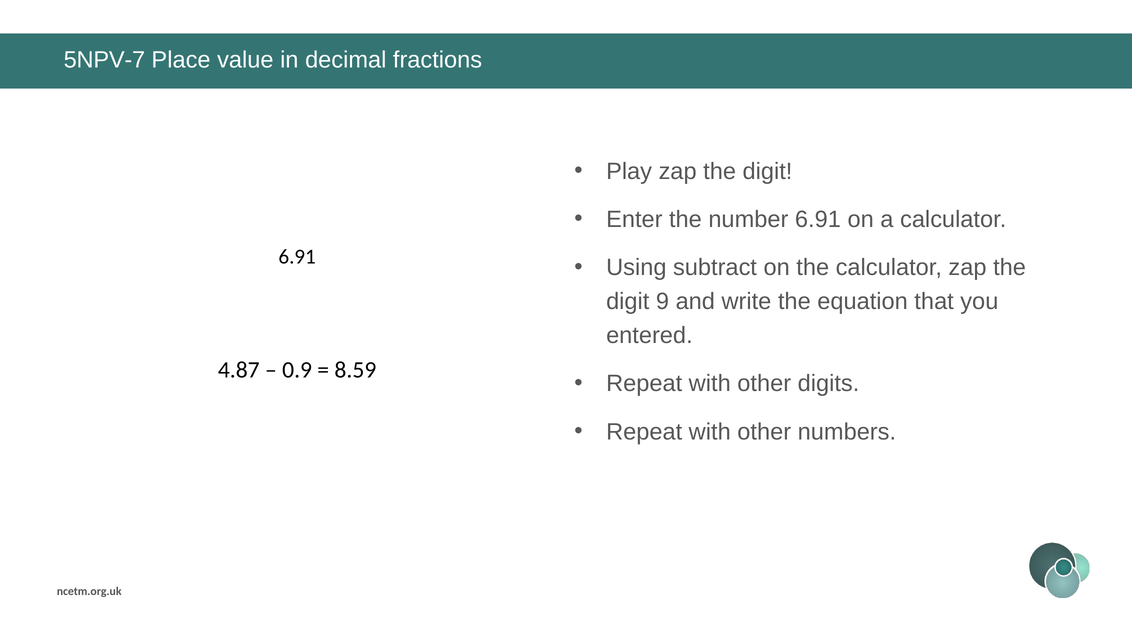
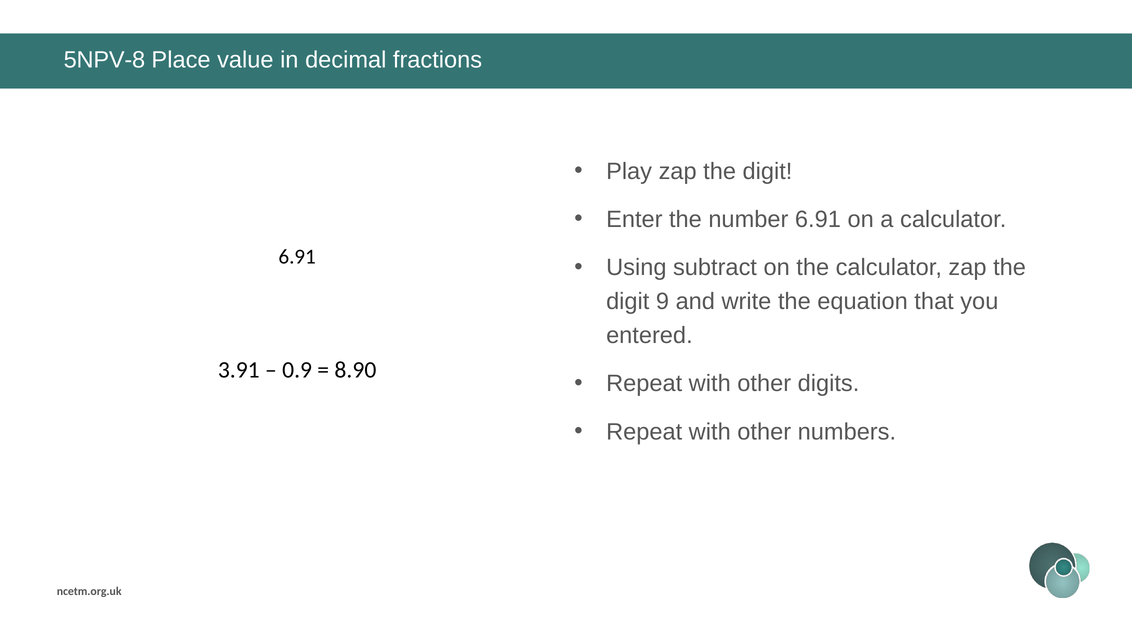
5NPV-7: 5NPV-7 -> 5NPV-8
4.87: 4.87 -> 3.91
8.59: 8.59 -> 8.90
